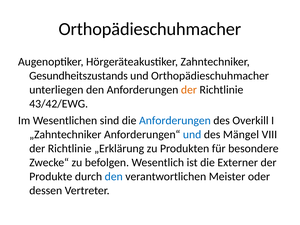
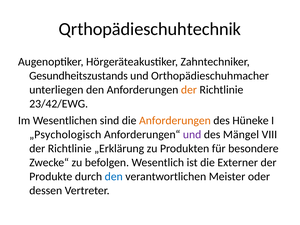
Orthopädieschuhmacher at (150, 29): Orthopädieschuhmacher -> Qrthopädieschuhtechnik
43/42/EWG: 43/42/EWG -> 23/42/EWG
Anforderungen at (175, 121) colour: blue -> orange
Overkill: Overkill -> Hüneke
„Zahntechniker: „Zahntechniker -> „Psychologisch
und at (192, 135) colour: blue -> purple
